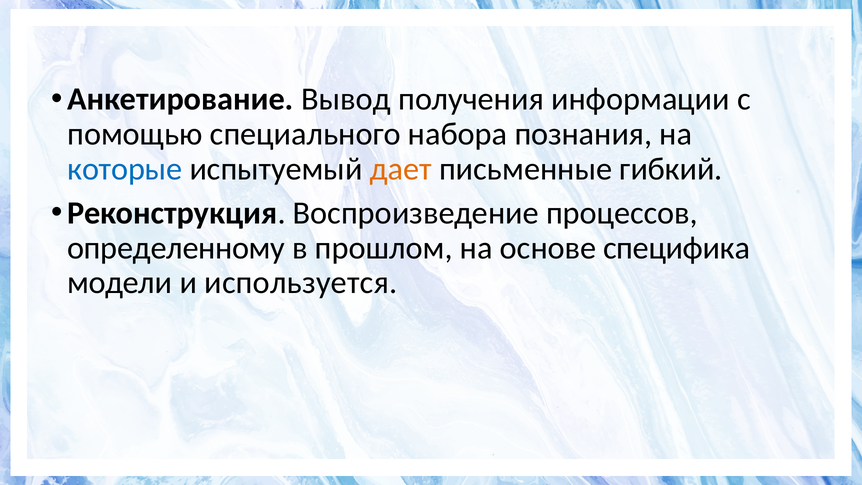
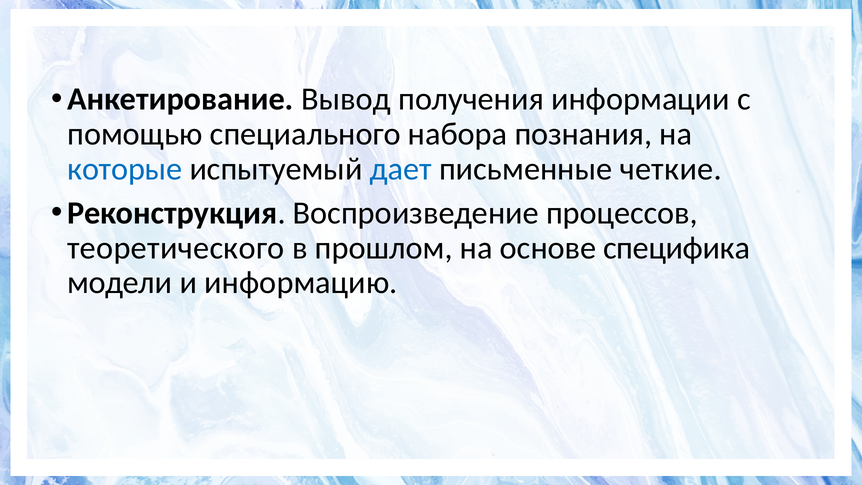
дает colour: orange -> blue
гибкий: гибкий -> четкие
определенному: определенному -> теоретического
используется: используется -> информацию
